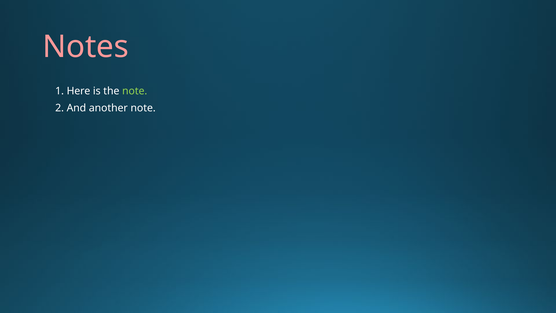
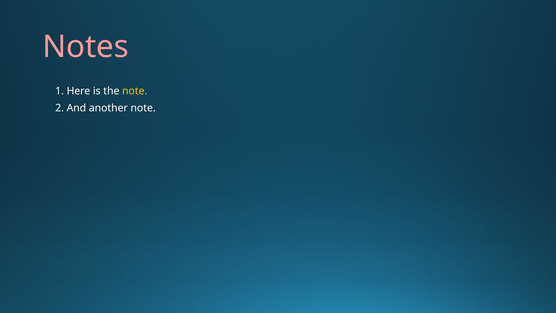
note at (135, 91) colour: light green -> yellow
